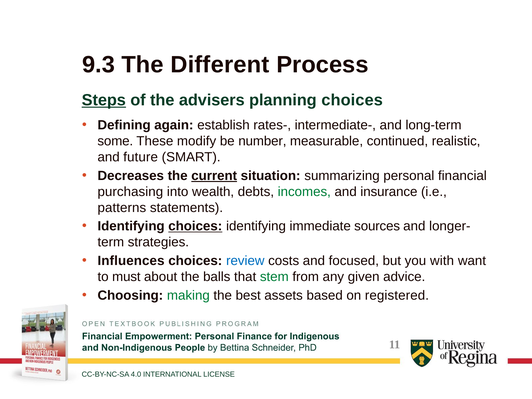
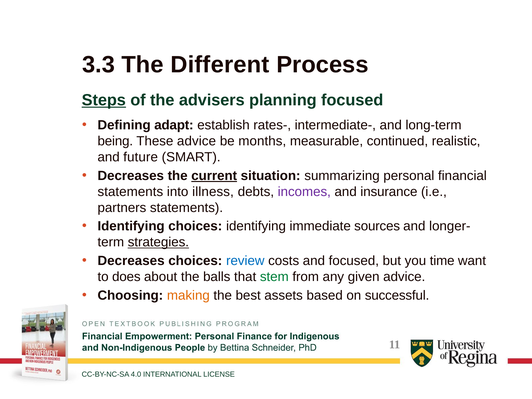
9.3: 9.3 -> 3.3
planning choices: choices -> focused
again: again -> adapt
some: some -> being
These modify: modify -> advice
number: number -> months
purchasing at (130, 192): purchasing -> statements
wealth: wealth -> illness
incomes colour: green -> purple
patterns: patterns -> partners
choices at (195, 226) underline: present -> none
strategies underline: none -> present
Influences at (131, 261): Influences -> Decreases
with: with -> time
must: must -> does
making colour: green -> orange
registered: registered -> successful
